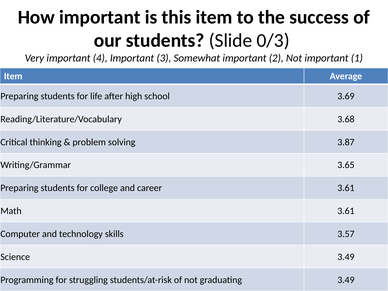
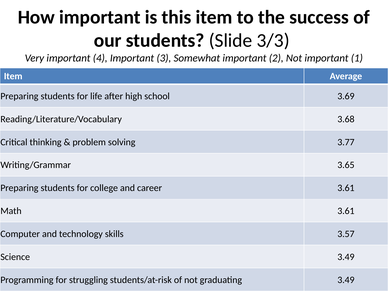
0/3: 0/3 -> 3/3
3.87: 3.87 -> 3.77
